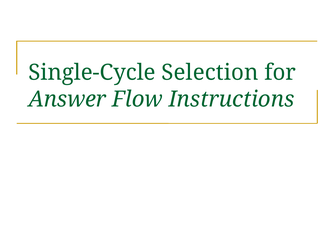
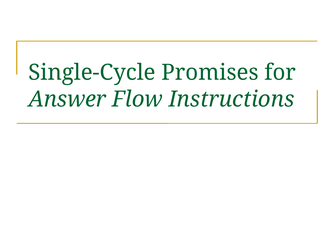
Selection: Selection -> Promises
